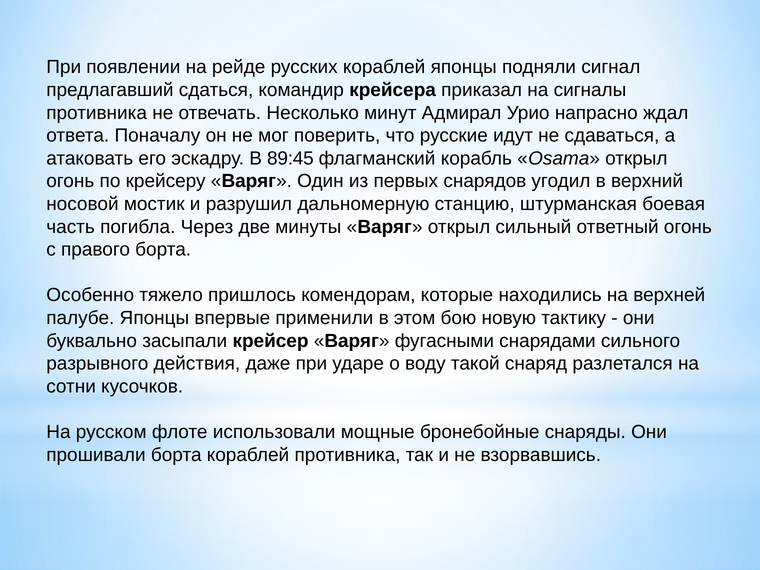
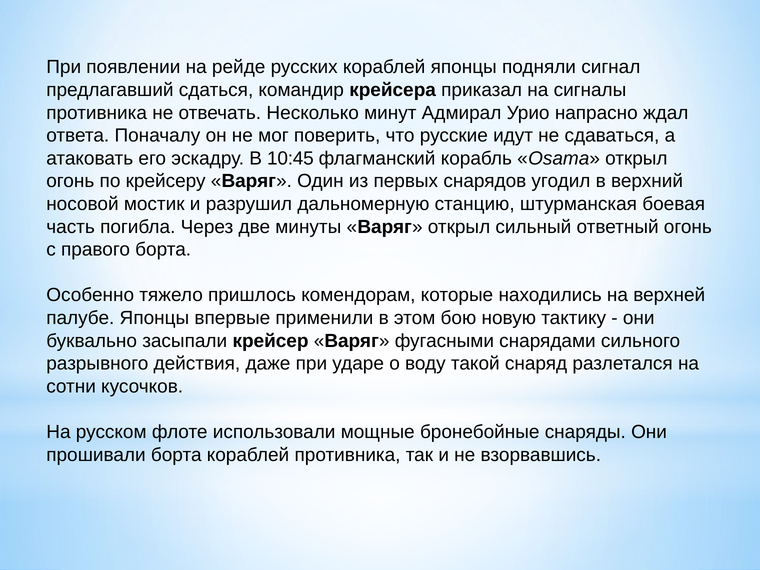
89:45: 89:45 -> 10:45
